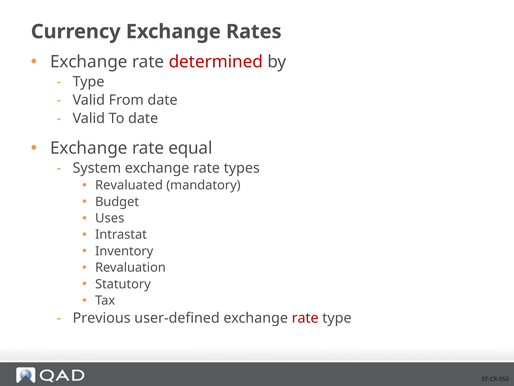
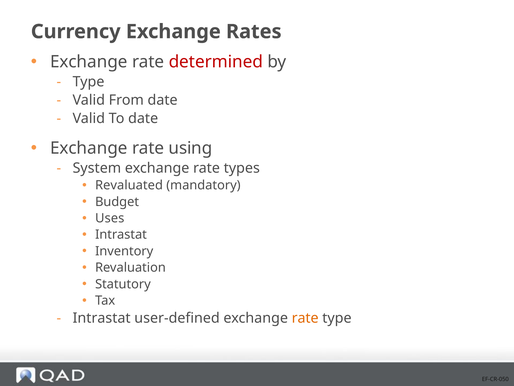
equal: equal -> using
Previous at (102, 318): Previous -> Intrastat
rate at (305, 318) colour: red -> orange
